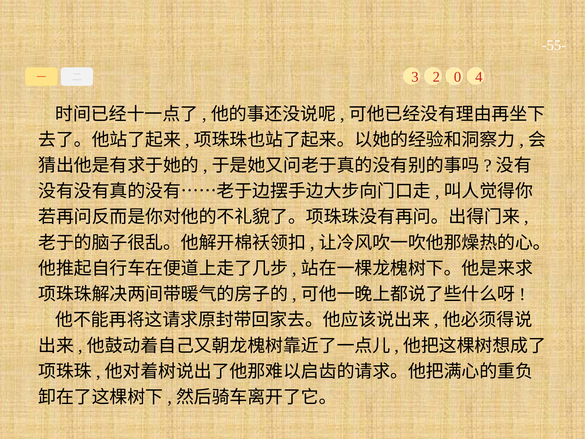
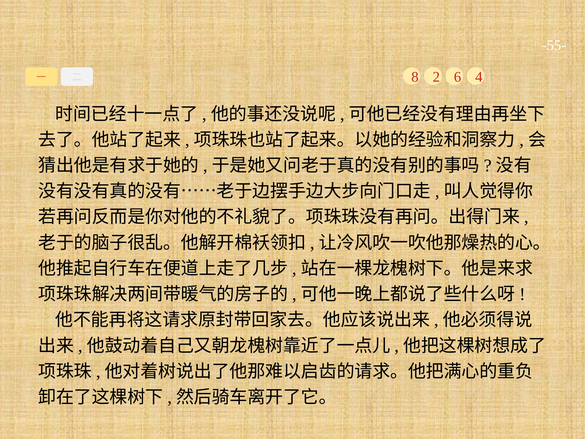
3: 3 -> 8
0: 0 -> 6
